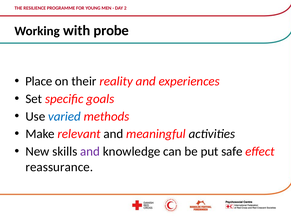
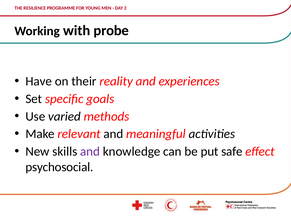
Place: Place -> Have
varied colour: blue -> black
reassurance: reassurance -> psychosocial
